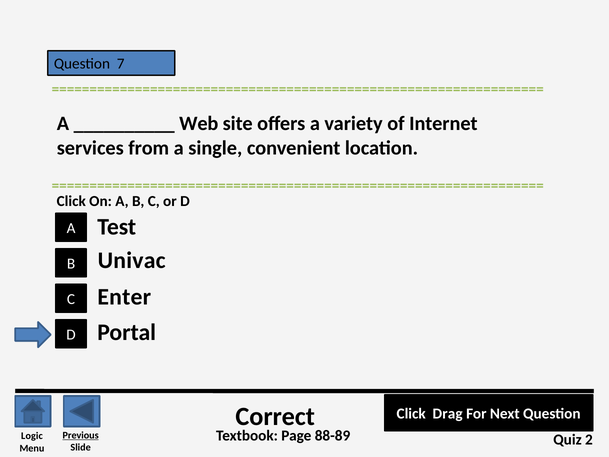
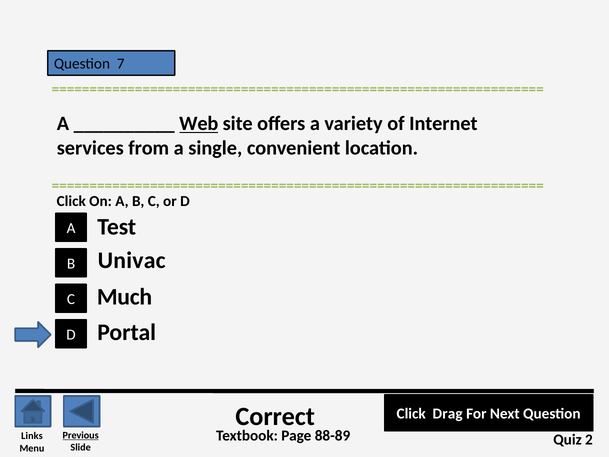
Web underline: none -> present
Enter: Enter -> Much
Logic: Logic -> Links
